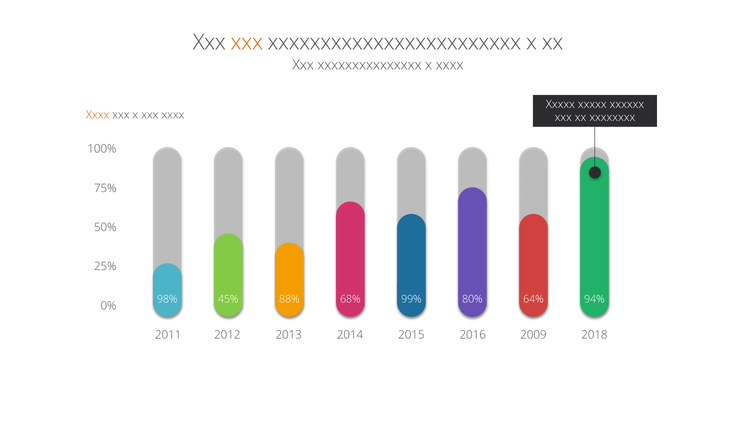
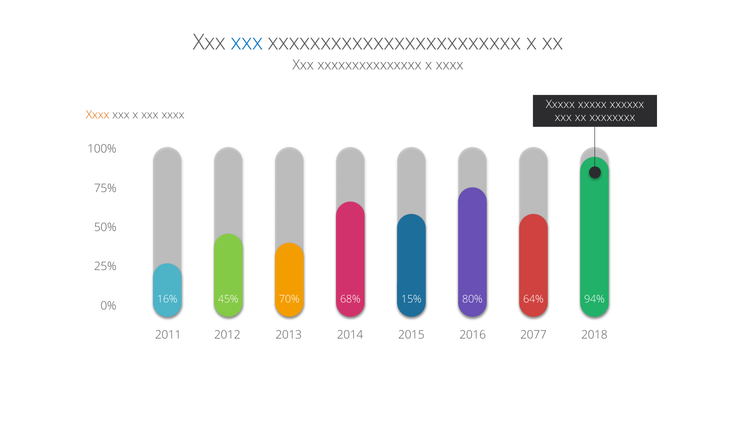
xxx at (247, 42) colour: orange -> blue
98%: 98% -> 16%
88%: 88% -> 70%
99%: 99% -> 15%
2009: 2009 -> 2077
